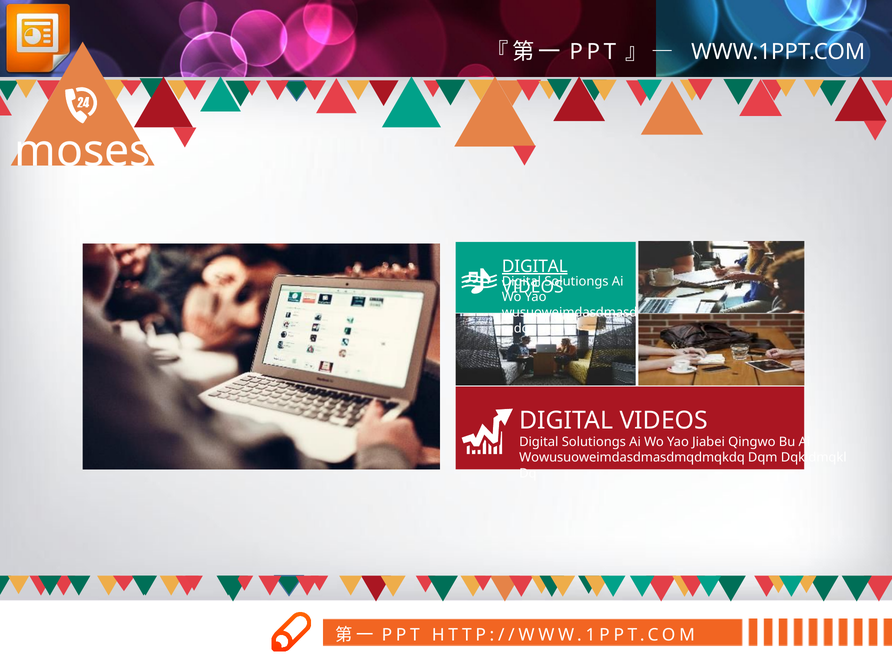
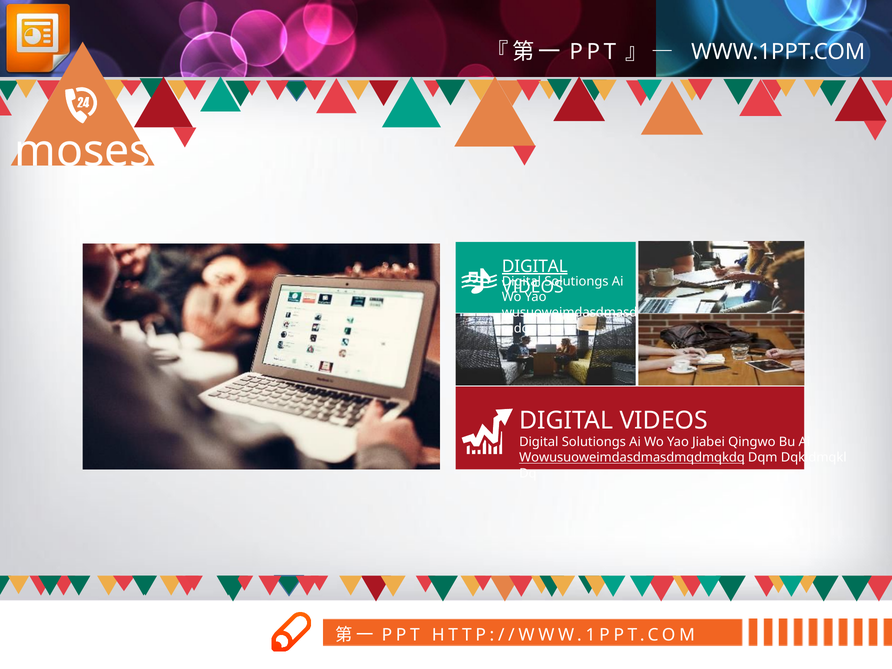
Wowusuoweimdasdmasdmqdmqkdq underline: none -> present
